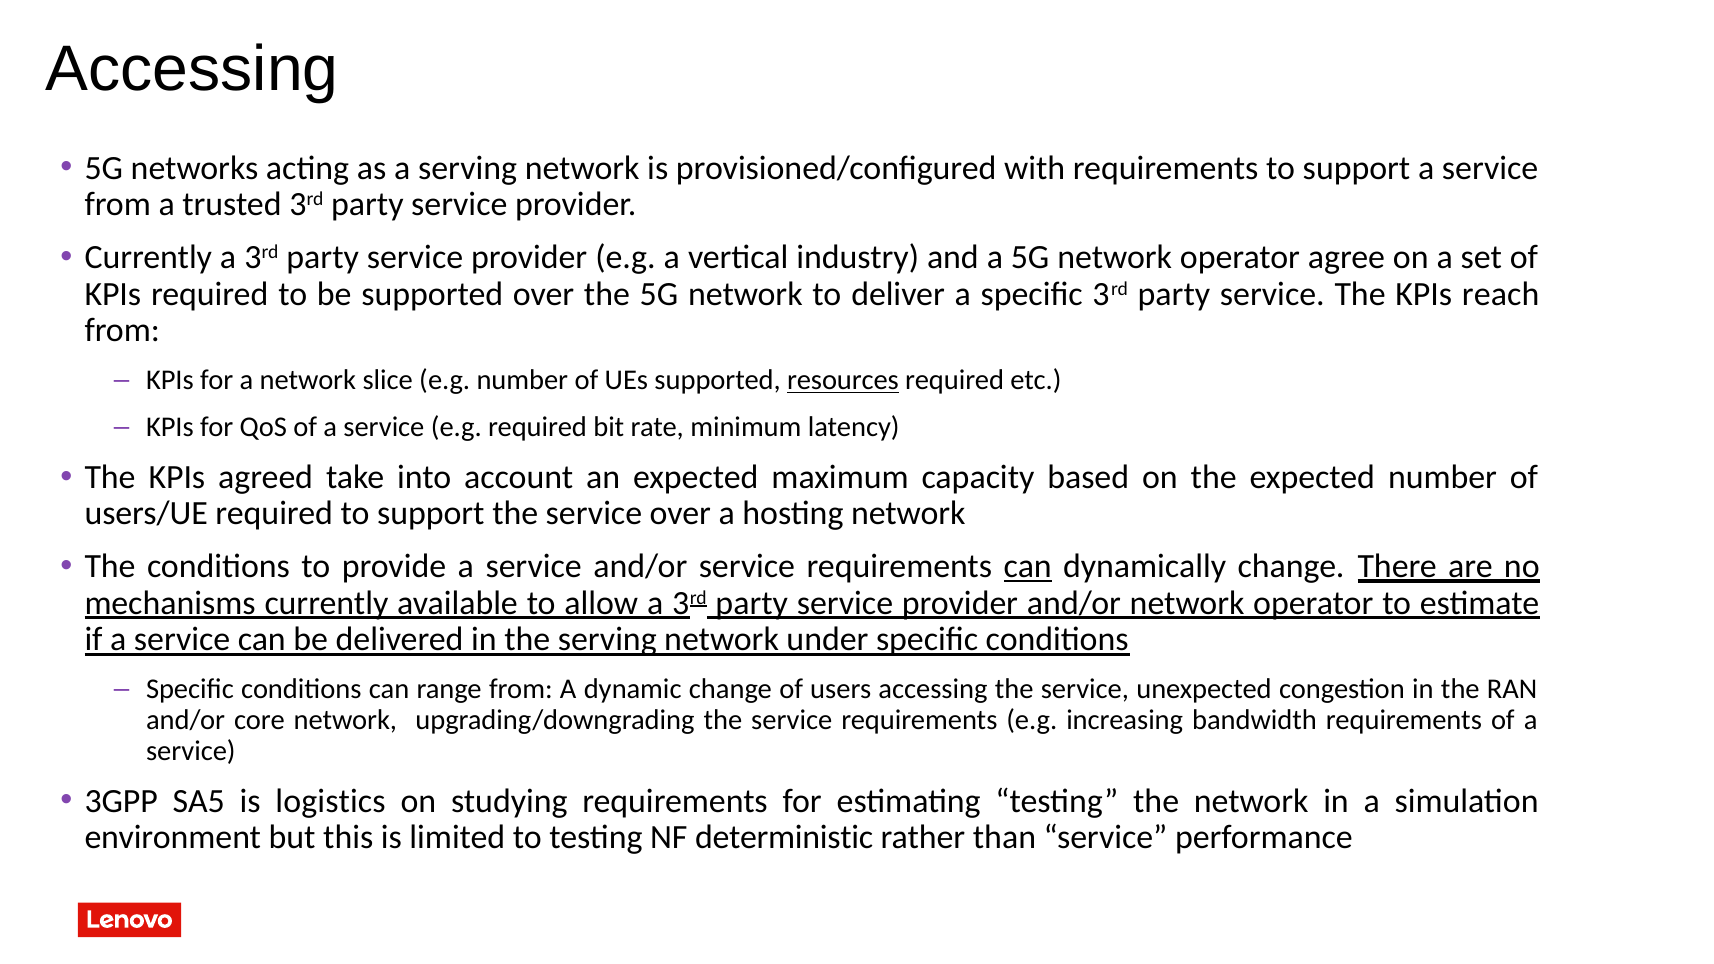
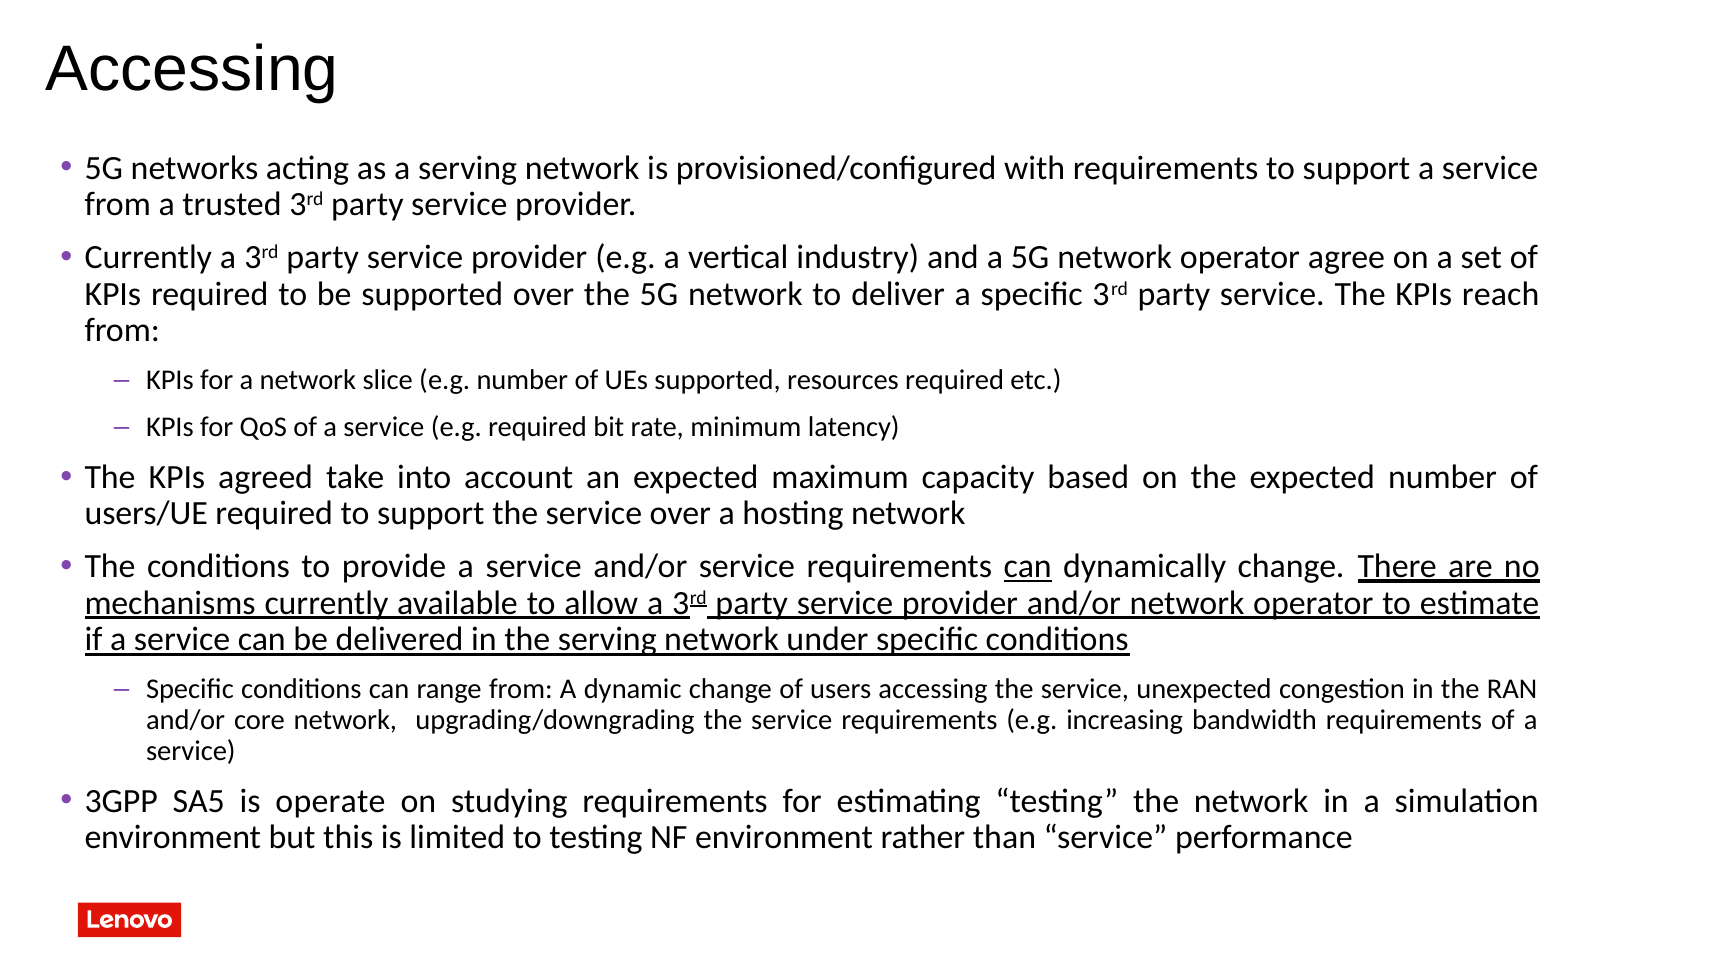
resources underline: present -> none
logistics: logistics -> operate
NF deterministic: deterministic -> environment
